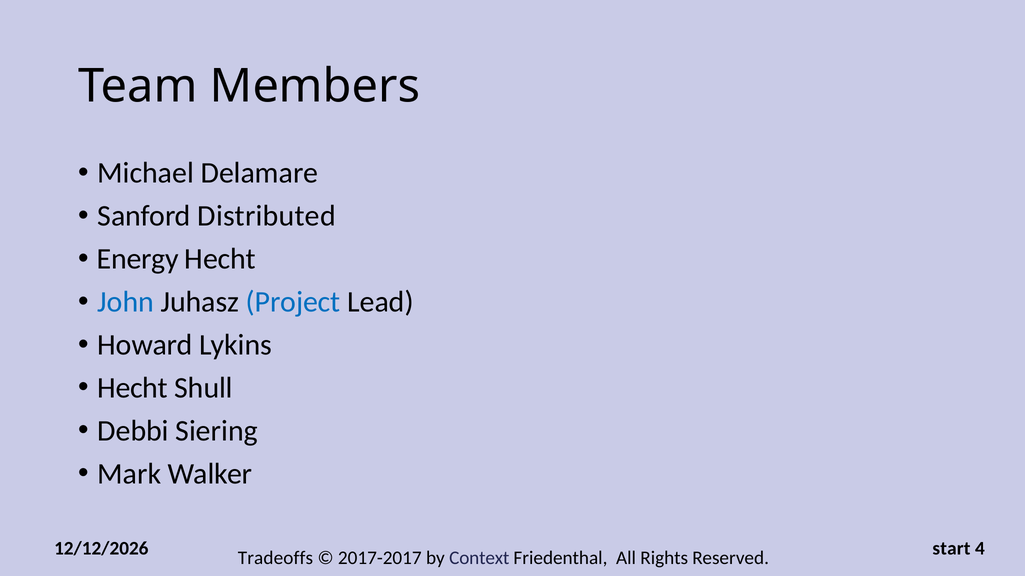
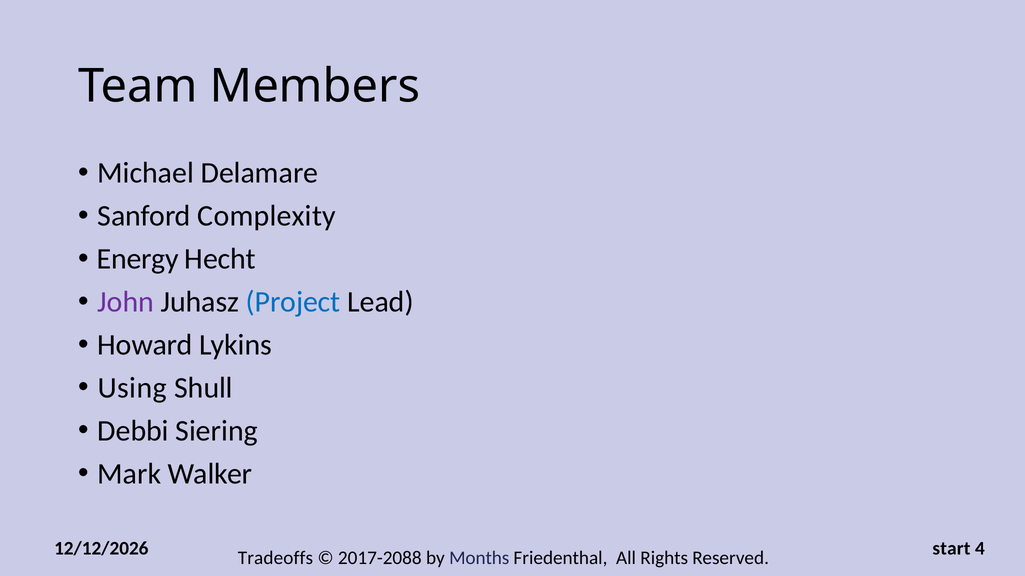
Distributed: Distributed -> Complexity
John colour: blue -> purple
Hecht at (133, 388): Hecht -> Using
2017-2017: 2017-2017 -> 2017-2088
Context: Context -> Months
